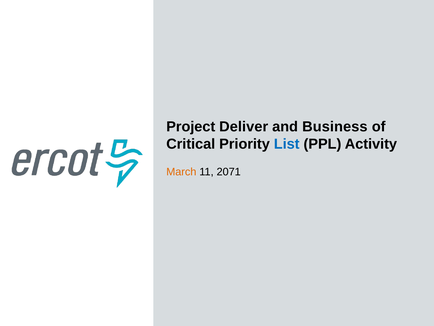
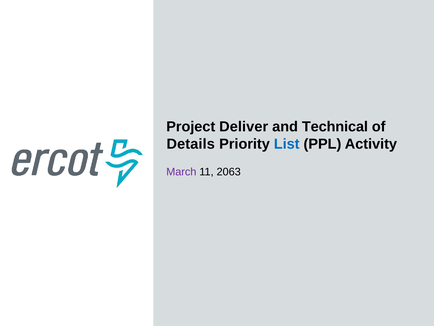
Business: Business -> Technical
Critical: Critical -> Details
March colour: orange -> purple
2071: 2071 -> 2063
